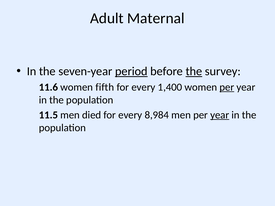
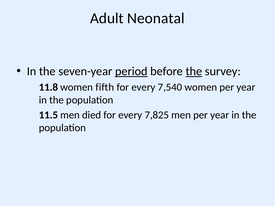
Maternal: Maternal -> Neonatal
11.6: 11.6 -> 11.8
1,400: 1,400 -> 7,540
per at (227, 87) underline: present -> none
8,984: 8,984 -> 7,825
year at (220, 115) underline: present -> none
